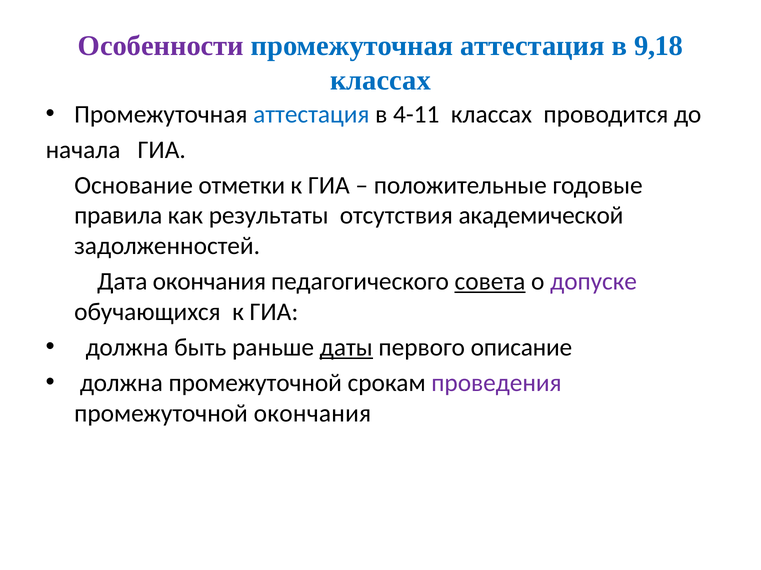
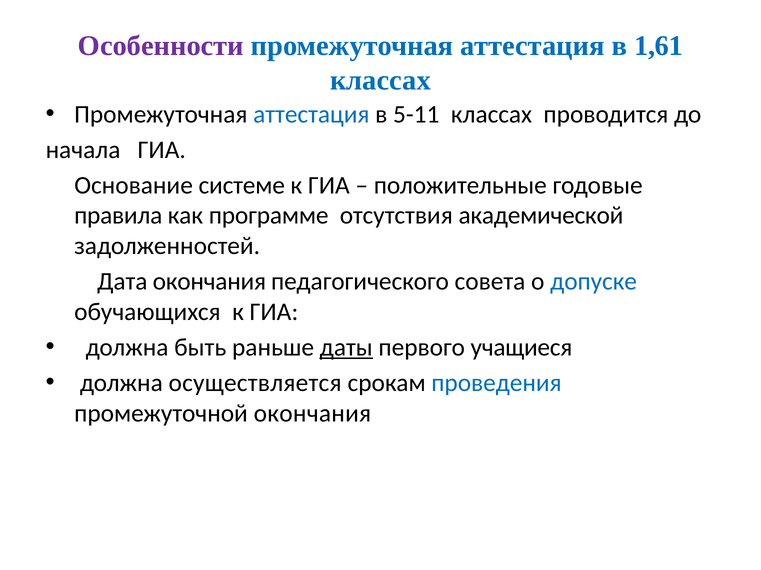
9,18: 9,18 -> 1,61
4-11: 4-11 -> 5-11
отметки: отметки -> системе
результаты: результаты -> программе
совета underline: present -> none
допуске colour: purple -> blue
описание: описание -> учащиеся
должна промежуточной: промежуточной -> осуществляется
проведения colour: purple -> blue
